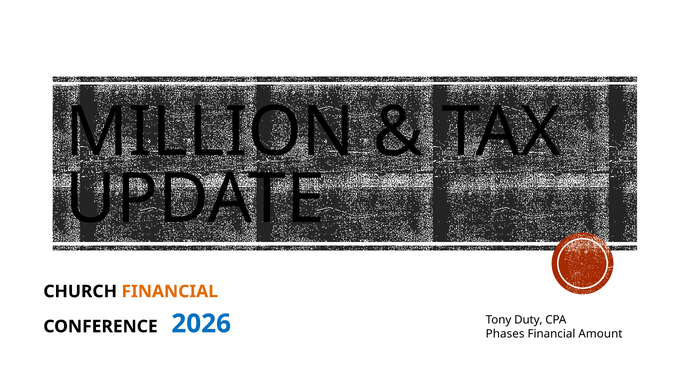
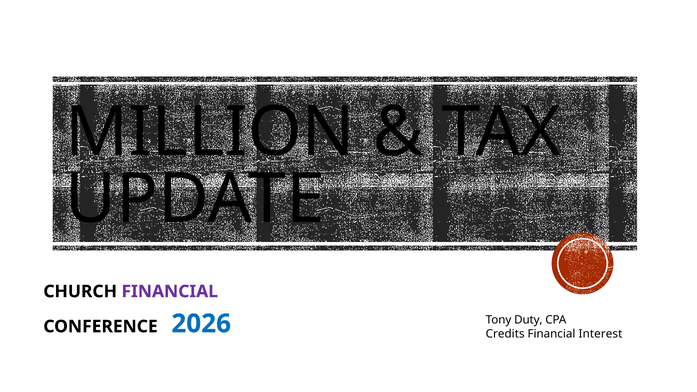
FINANCIAL at (170, 292) colour: orange -> purple
Phases: Phases -> Credits
Amount: Amount -> Interest
